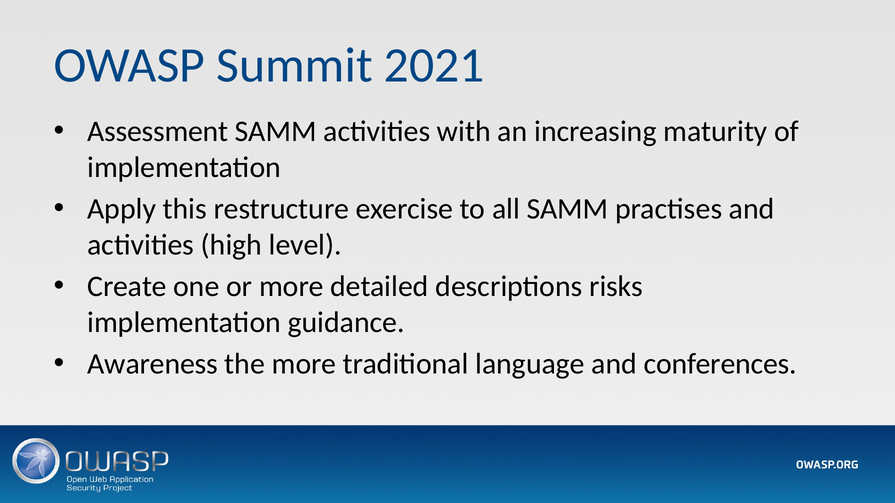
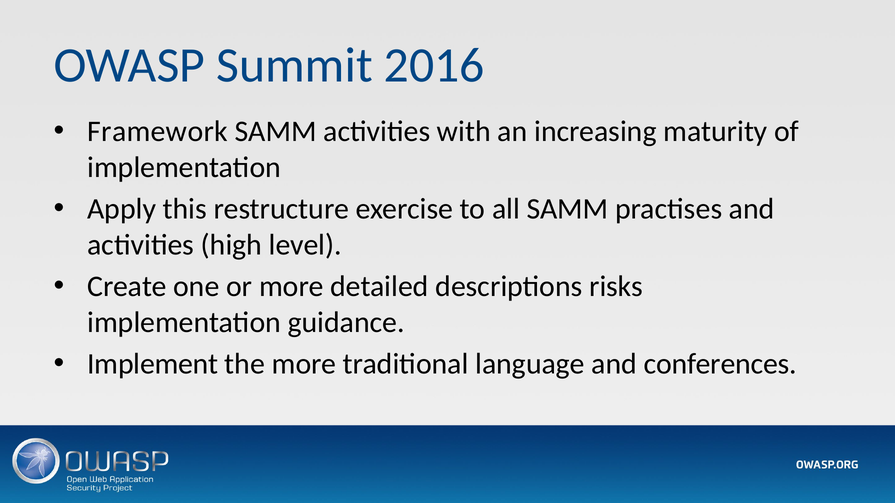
2021: 2021 -> 2016
Assessment: Assessment -> Framework
Awareness: Awareness -> Implement
